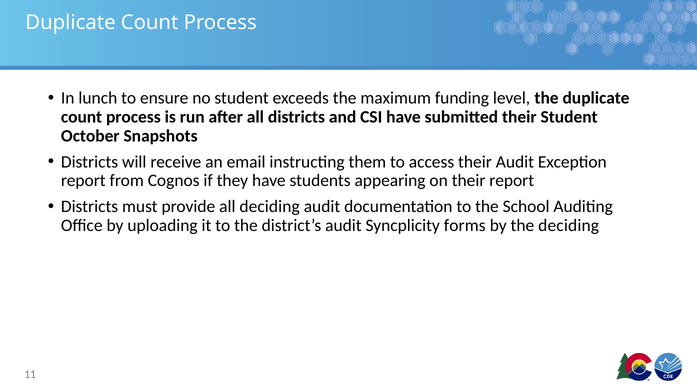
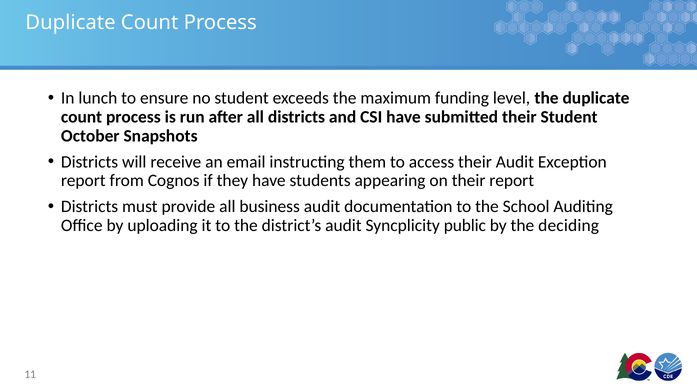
all deciding: deciding -> business
forms: forms -> public
